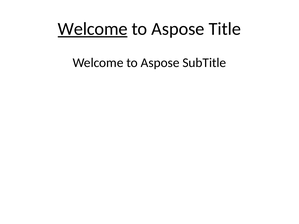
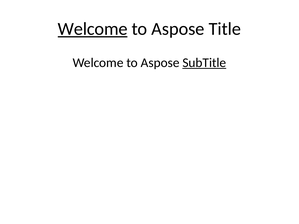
SubTitle underline: none -> present
